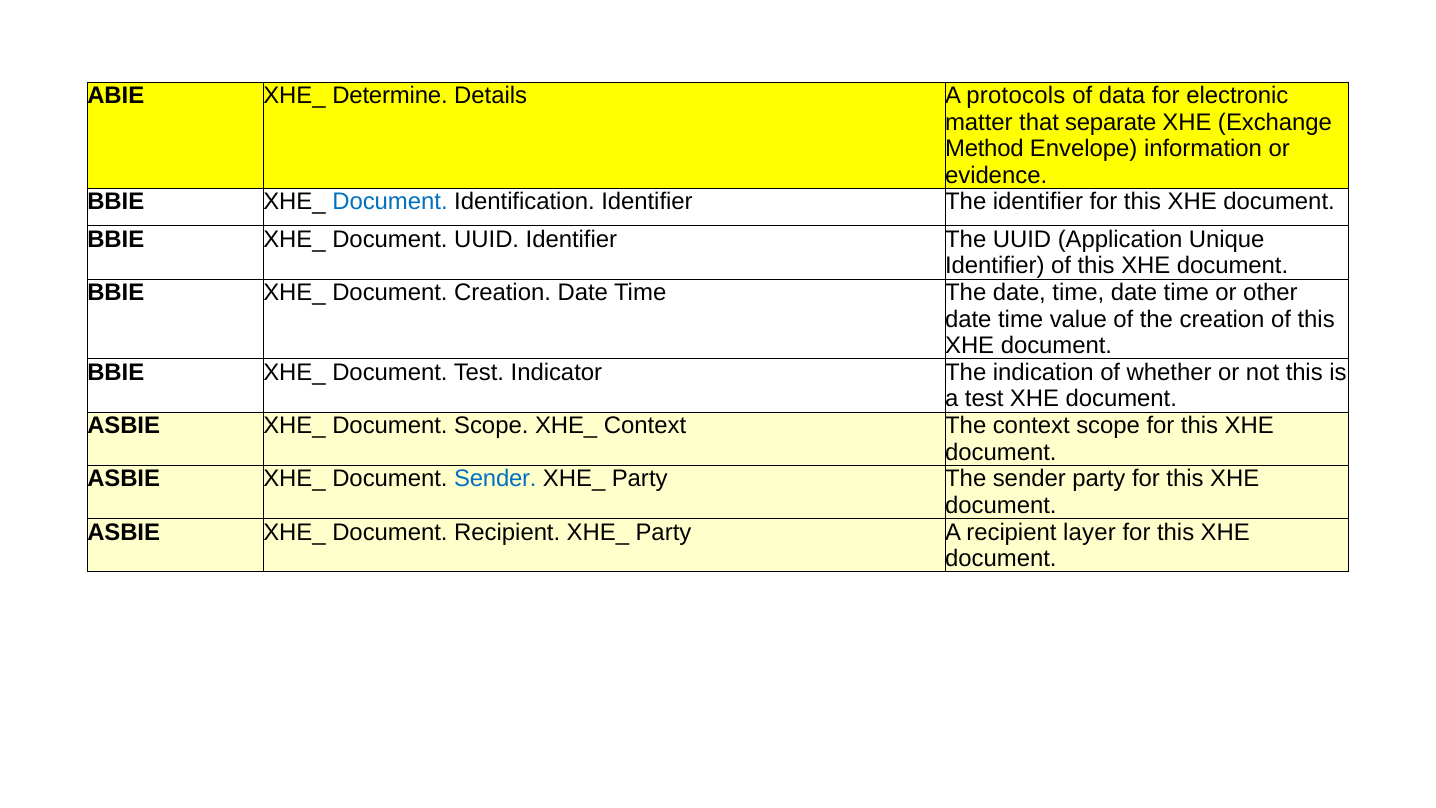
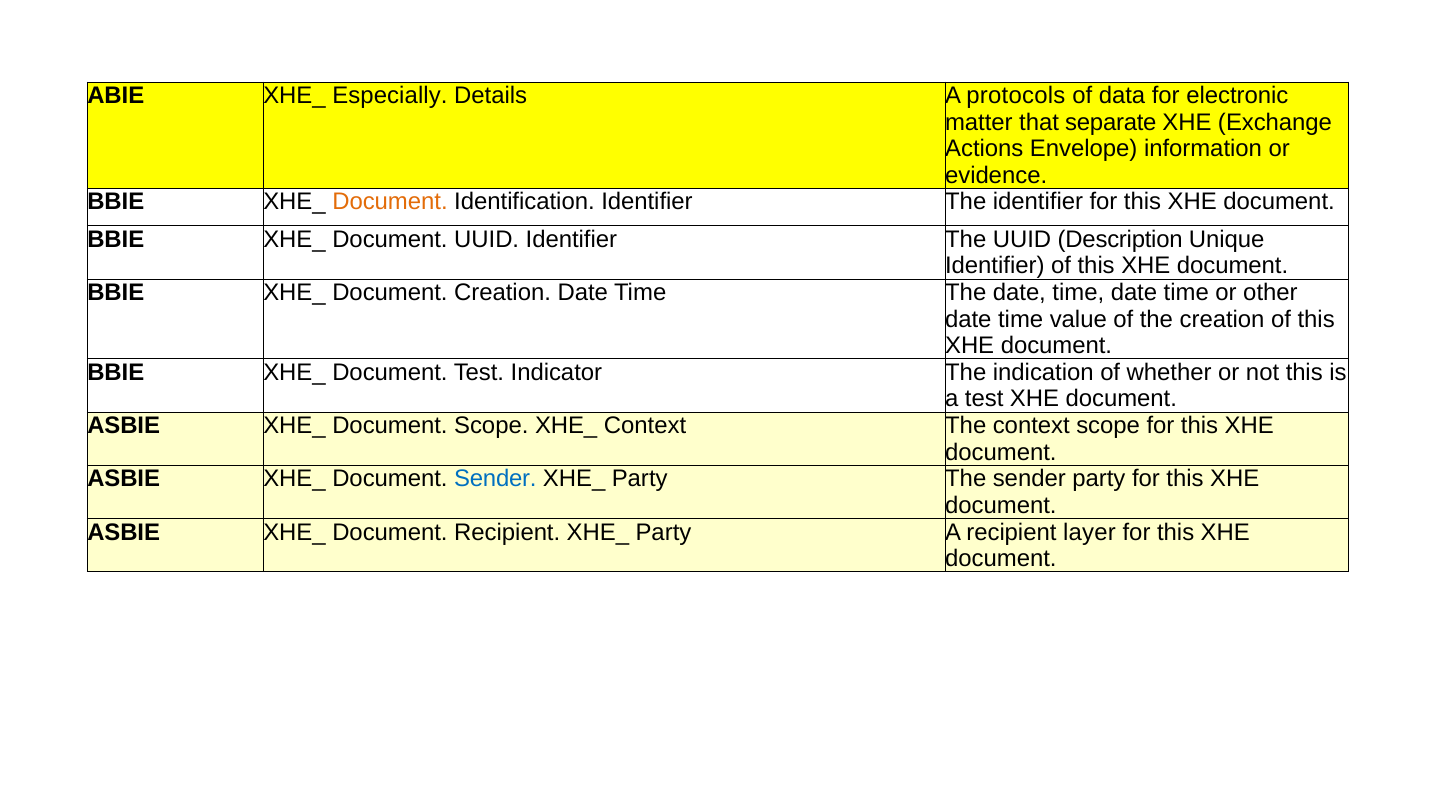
Determine: Determine -> Especially
Method: Method -> Actions
Document at (390, 202) colour: blue -> orange
Application: Application -> Description
